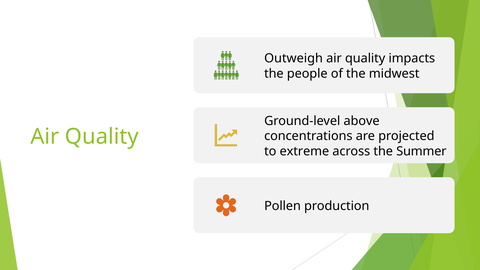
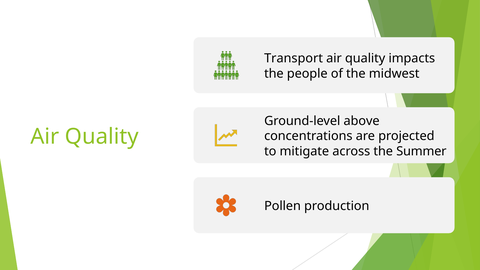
Outweigh: Outweigh -> Transport
extreme: extreme -> mitigate
